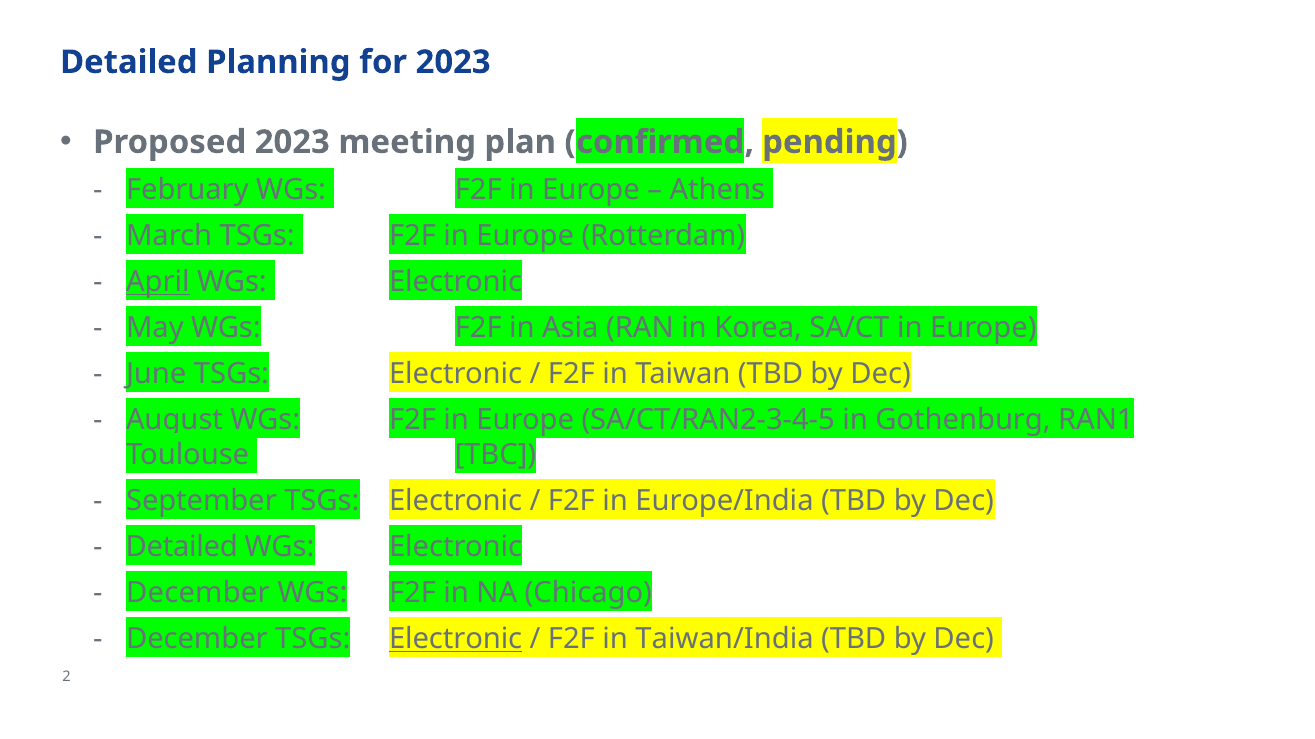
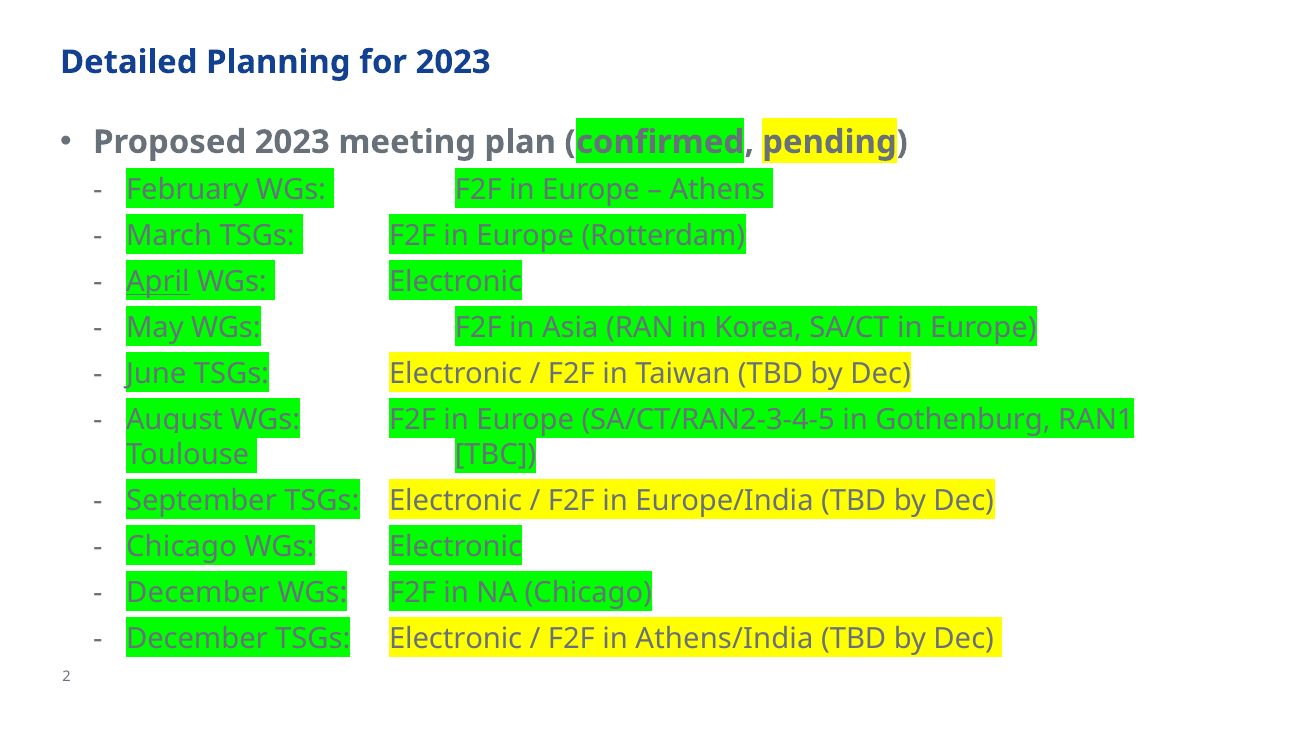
Detailed at (182, 547): Detailed -> Chicago
Electronic at (456, 639) underline: present -> none
Taiwan/India: Taiwan/India -> Athens/India
